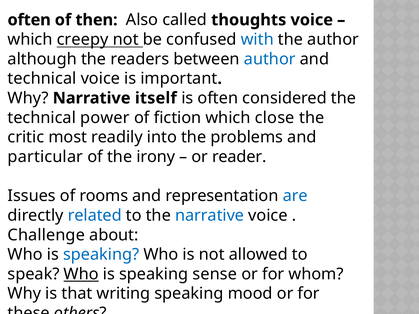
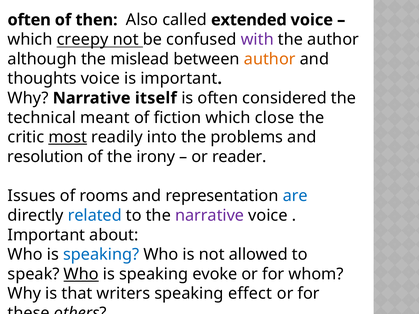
thoughts: thoughts -> extended
with colour: blue -> purple
readers: readers -> mislead
author at (270, 59) colour: blue -> orange
technical at (42, 79): technical -> thoughts
power: power -> meant
most underline: none -> present
particular: particular -> resolution
narrative at (210, 216) colour: blue -> purple
Challenge at (46, 235): Challenge -> Important
sense: sense -> evoke
writing: writing -> writers
mood: mood -> effect
